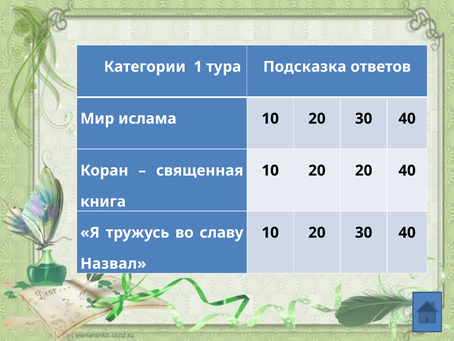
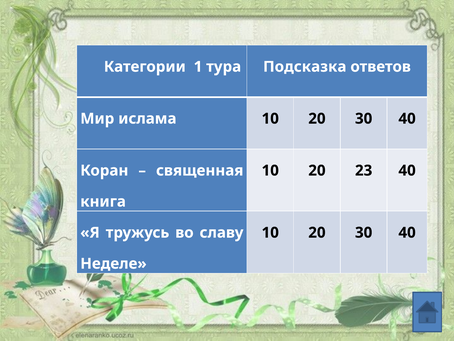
20 20: 20 -> 23
Назвал: Назвал -> Неделе
